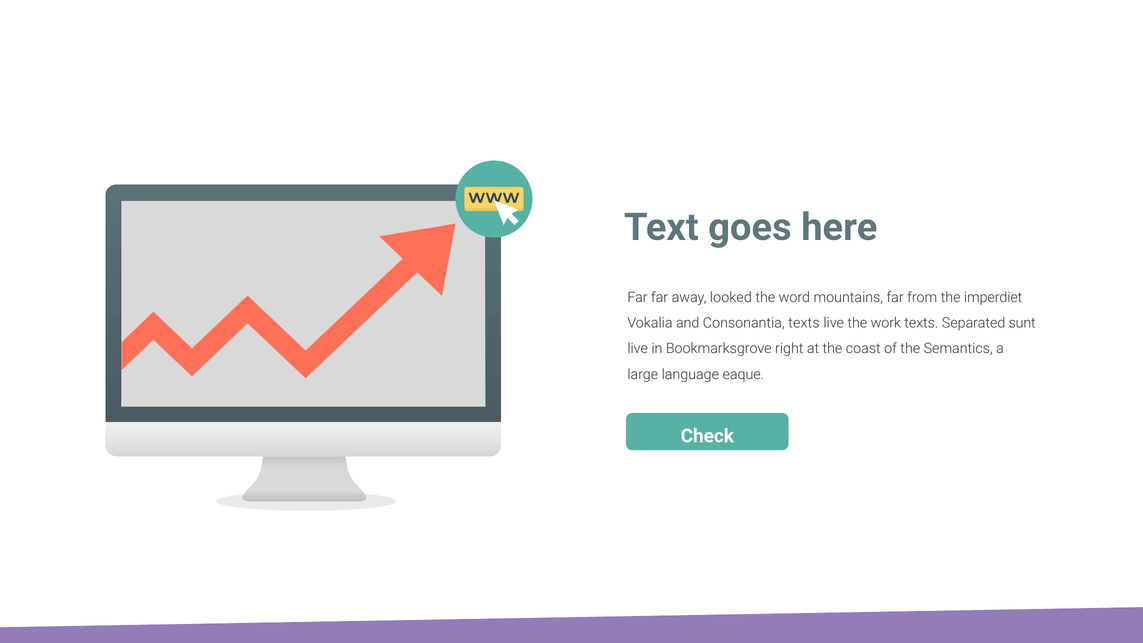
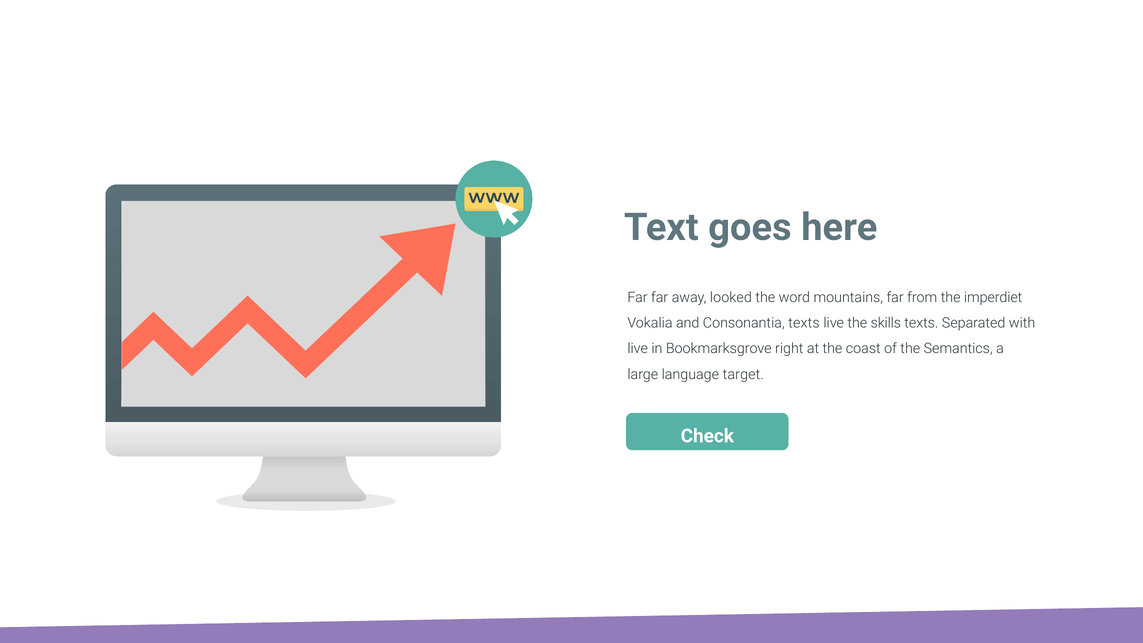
work: work -> skills
sunt: sunt -> with
eaque: eaque -> target
